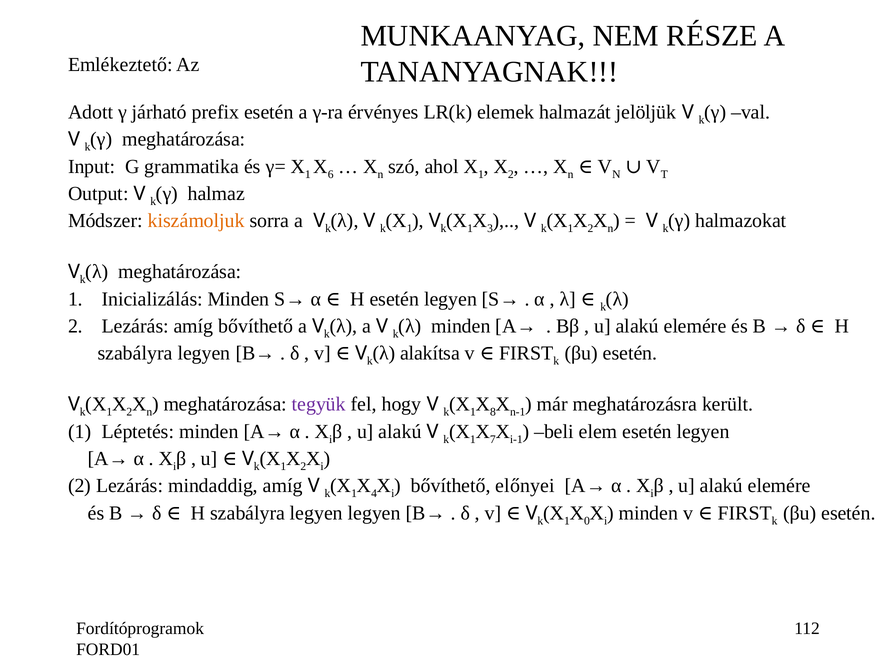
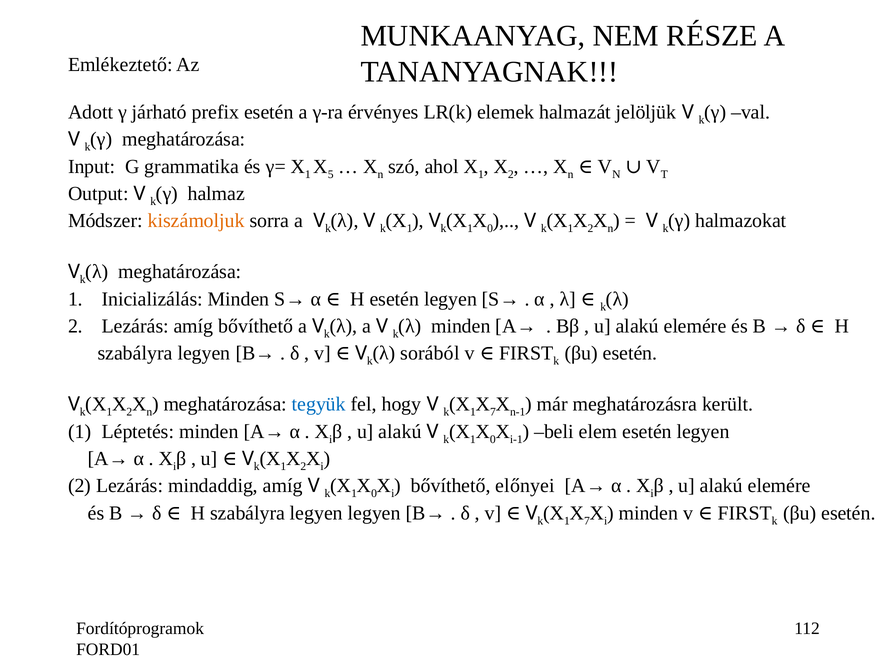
6: 6 -> 5
3 at (490, 229): 3 -> 0
alakítsa: alakítsa -> sorából
tegyük colour: purple -> blue
8 at (493, 412): 8 -> 7
7 at (493, 439): 7 -> 0
4 at (374, 494): 4 -> 0
0 at (587, 521): 0 -> 7
